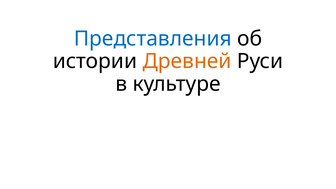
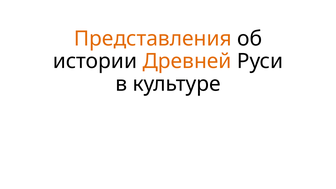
Представления colour: blue -> orange
